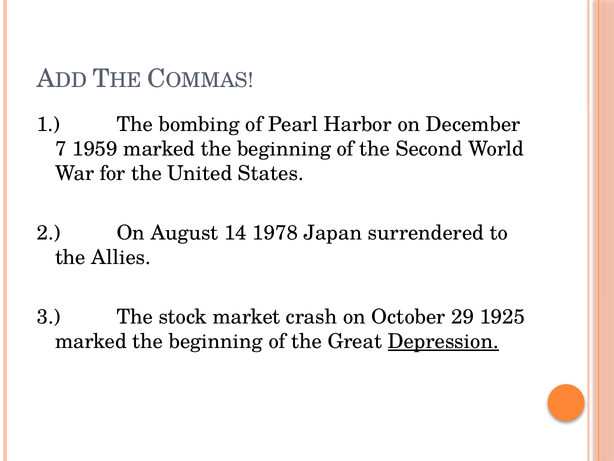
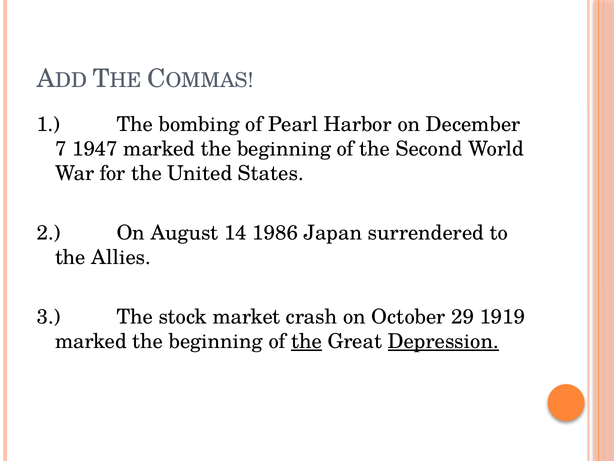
1959: 1959 -> 1947
1978: 1978 -> 1986
1925: 1925 -> 1919
the at (307, 341) underline: none -> present
